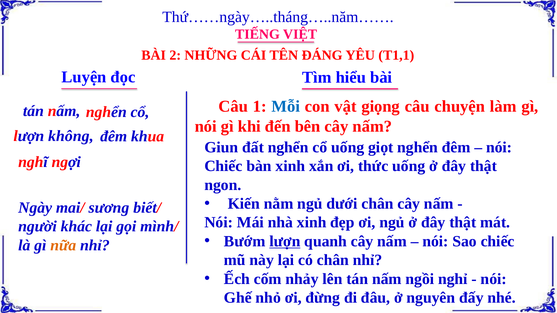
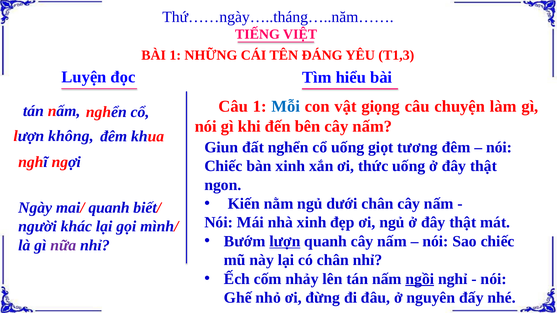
BÀI 2: 2 -> 1
T1,1: T1,1 -> T1,3
giọt nghển: nghển -> tương
mai/ sương: sương -> quanh
nữa colour: orange -> purple
ngồi underline: none -> present
